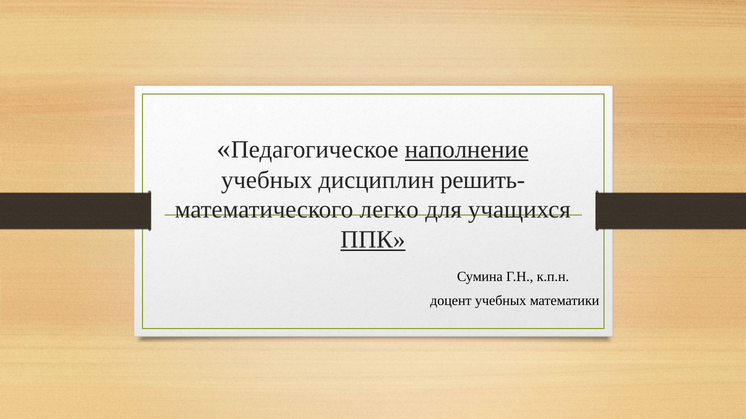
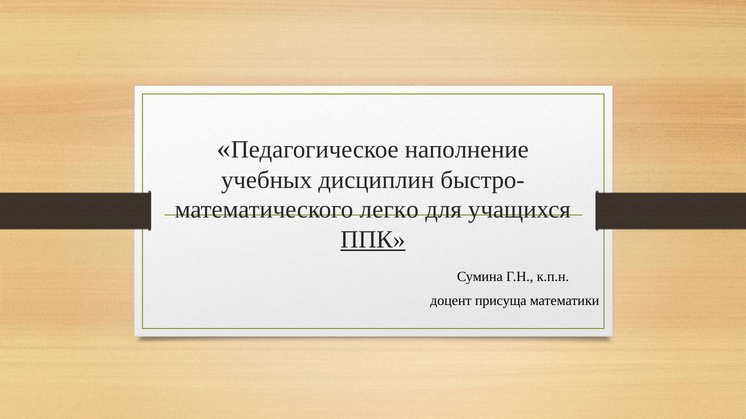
наполнение underline: present -> none
решить-: решить- -> быстро-
доцент учебных: учебных -> присуща
